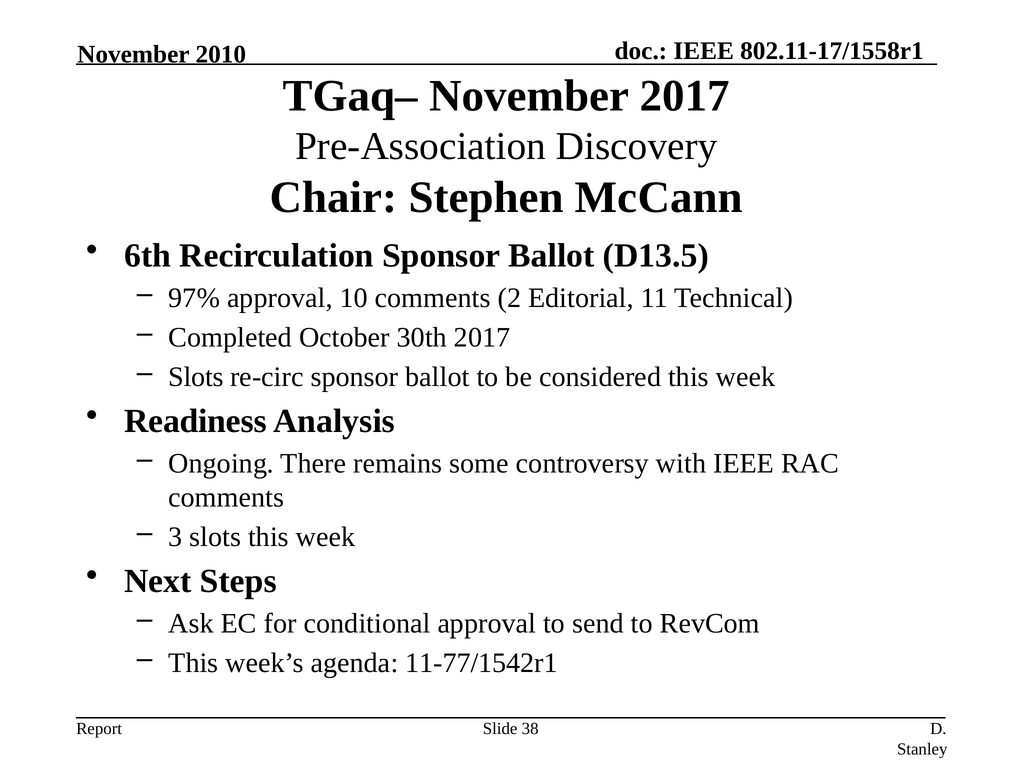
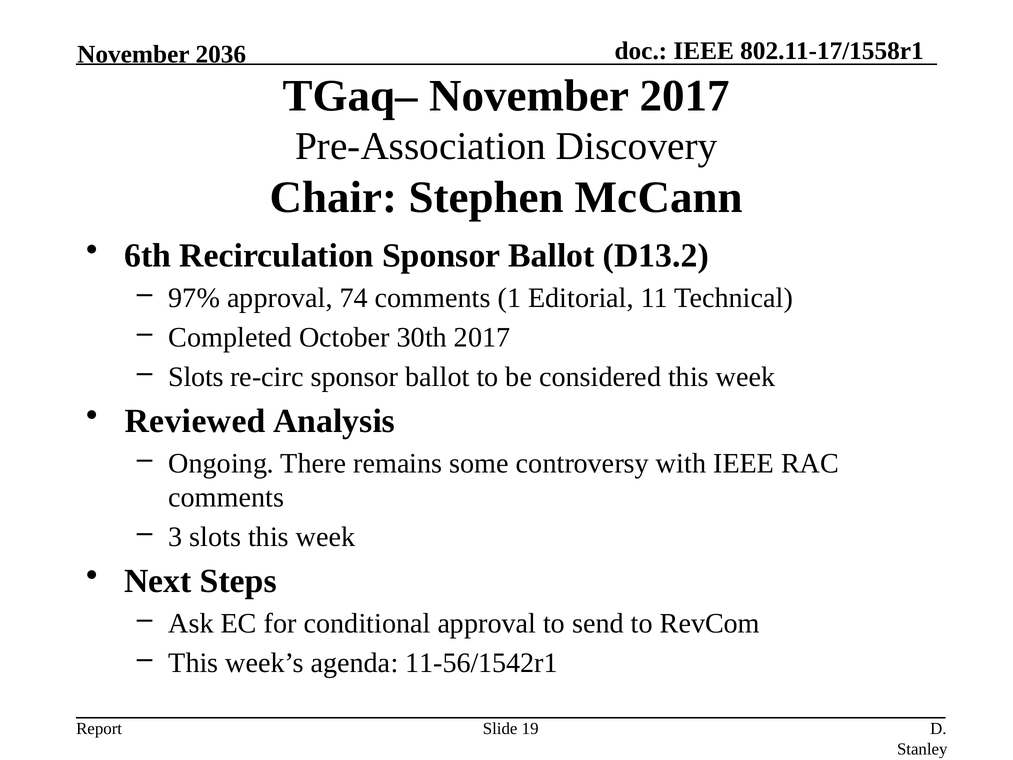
2010: 2010 -> 2036
D13.5: D13.5 -> D13.2
10: 10 -> 74
2: 2 -> 1
Readiness: Readiness -> Reviewed
11-77/1542r1: 11-77/1542r1 -> 11-56/1542r1
38: 38 -> 19
